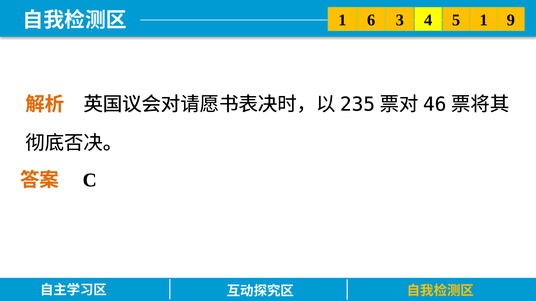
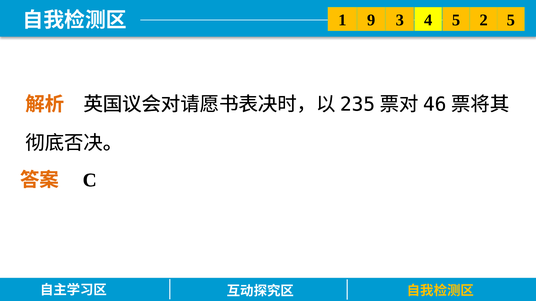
6: 6 -> 9
5 1: 1 -> 2
4 9: 9 -> 5
